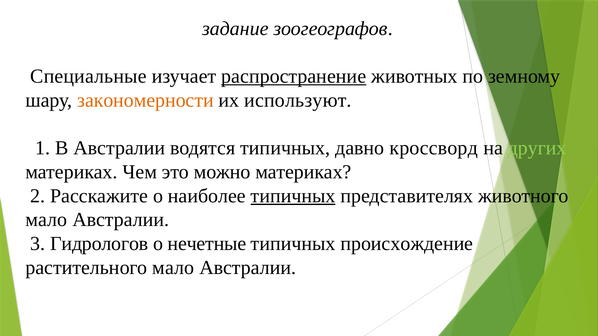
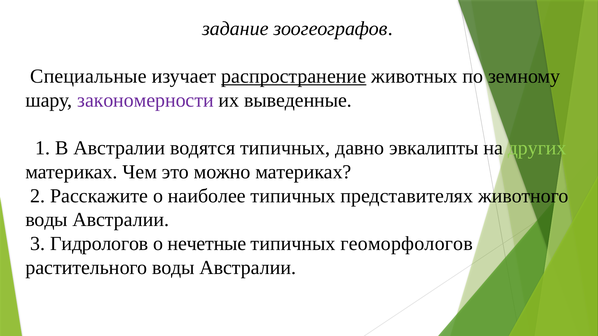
закономерности colour: orange -> purple
используют: используют -> выведенные
кроссворд: кроссворд -> эвкалипты
типичных at (293, 196) underline: present -> none
мало at (46, 220): мало -> воды
происхождение: происхождение -> геоморфологов
растительного мало: мало -> воды
